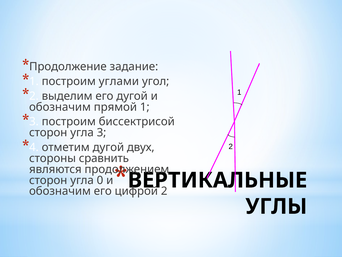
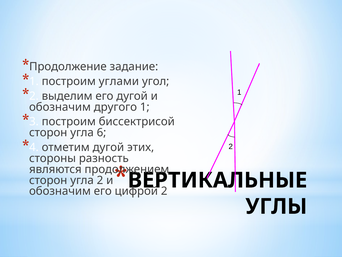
прямой: прямой -> другого
угла 3: 3 -> 6
двух: двух -> этих
сравнить: сравнить -> разность
угла 0: 0 -> 2
